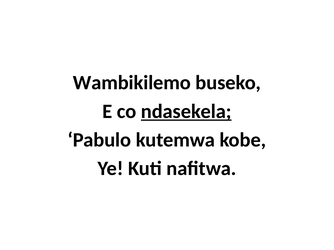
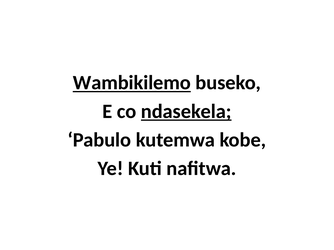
Wambikilemo underline: none -> present
